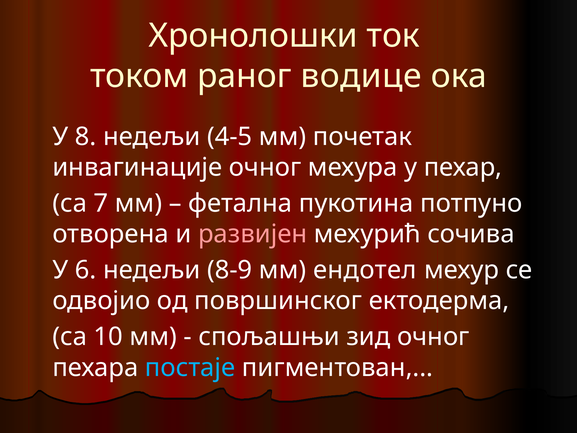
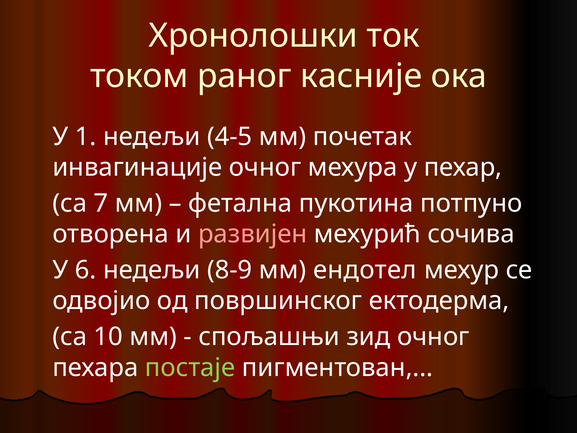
водице: водице -> касније
8: 8 -> 1
постаје colour: light blue -> light green
